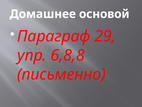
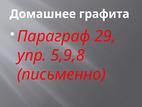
основой: основой -> графита
6,8,8: 6,8,8 -> 5,9,8
